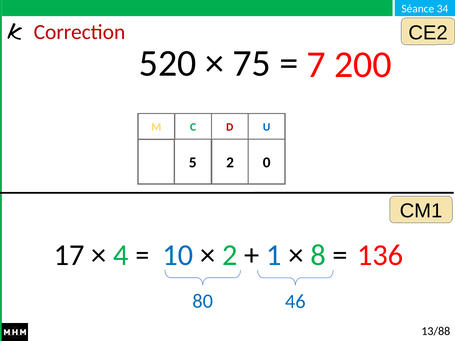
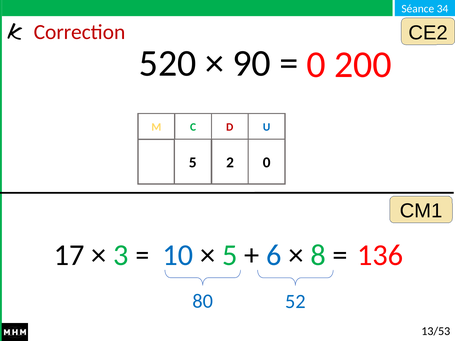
75: 75 -> 90
7 at (316, 65): 7 -> 0
4: 4 -> 3
2 at (230, 255): 2 -> 5
1: 1 -> 6
46: 46 -> 52
13/88: 13/88 -> 13/53
